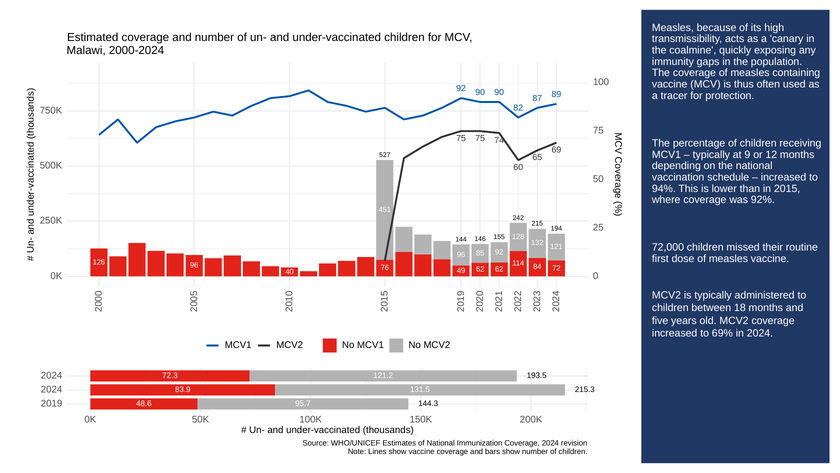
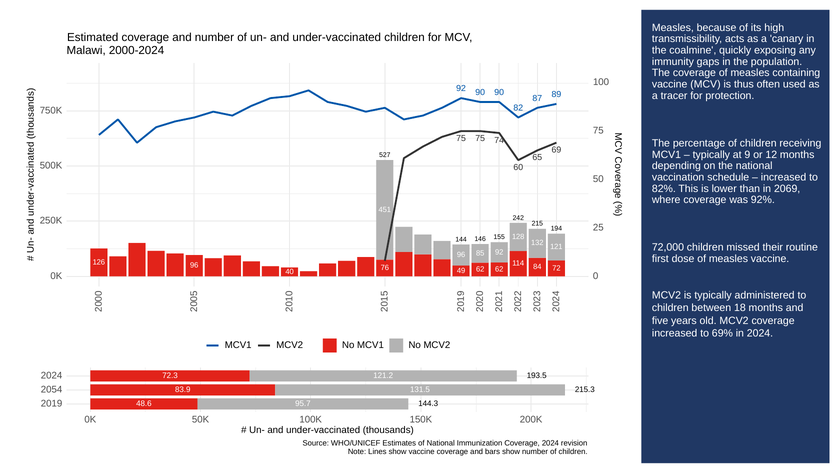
94%: 94% -> 82%
2015: 2015 -> 2069
2024 at (52, 389): 2024 -> 2054
